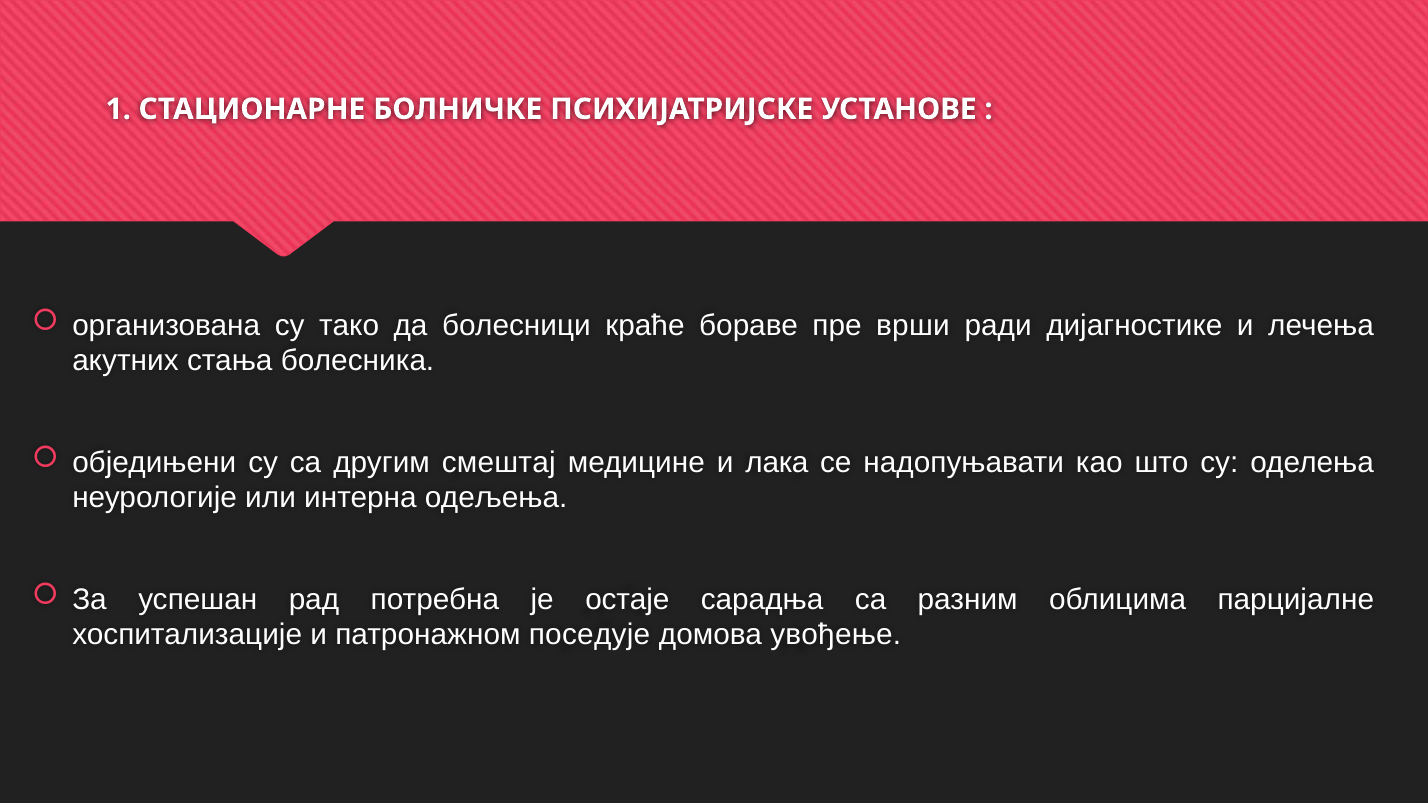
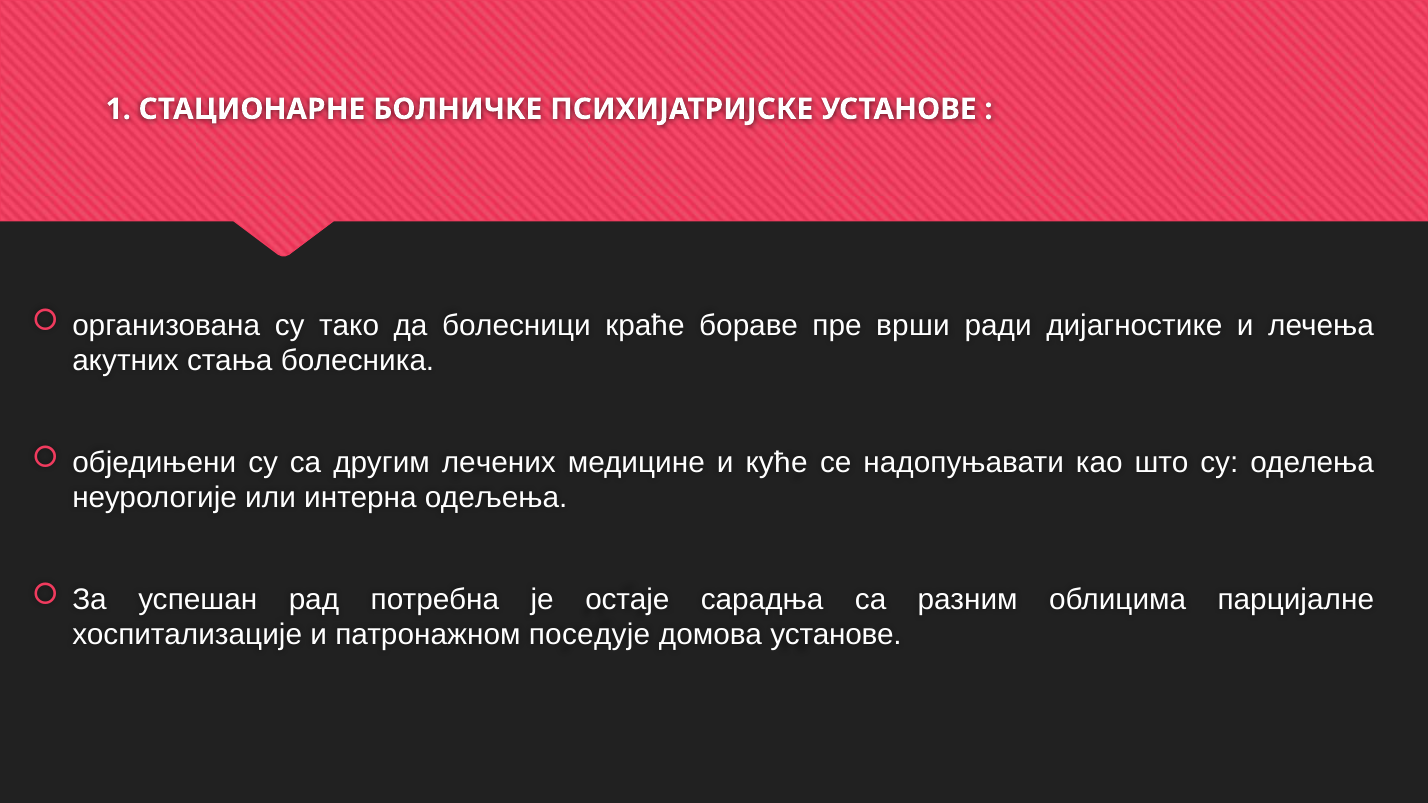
смештај: смештај -> лечених
лака: лака -> куће
домова увођење: увођење -> установе
